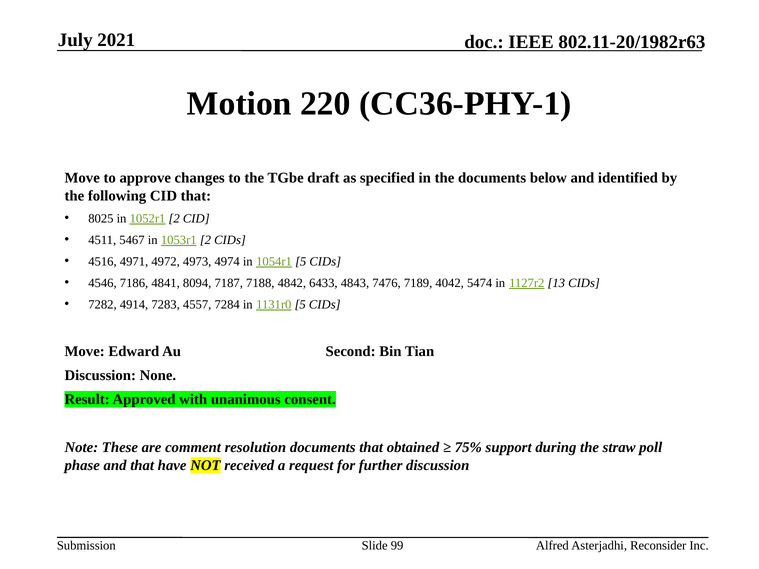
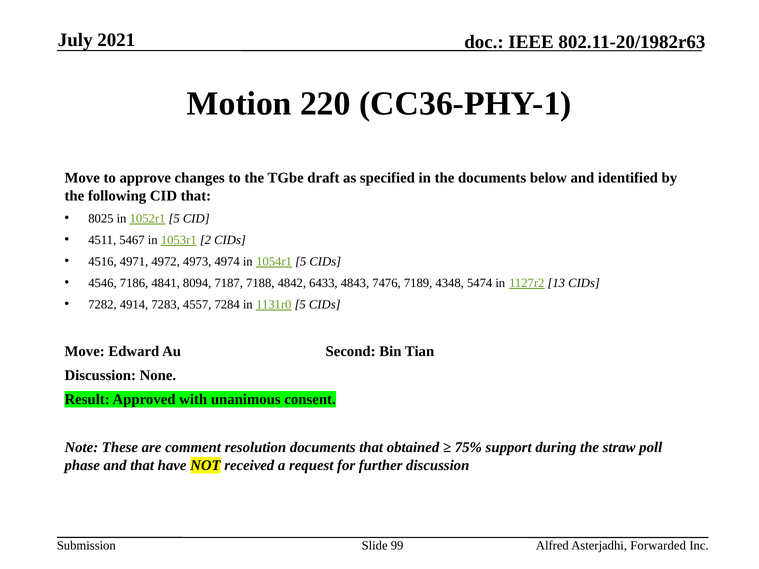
1052r1 2: 2 -> 5
4042: 4042 -> 4348
Reconsider: Reconsider -> Forwarded
